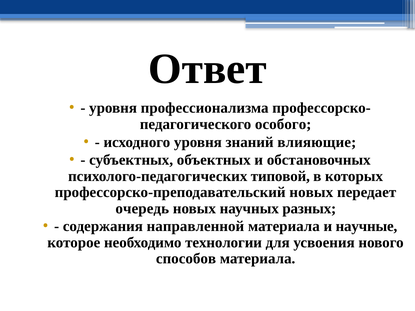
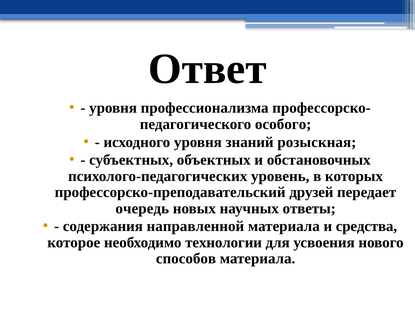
влияющие: влияющие -> розыскная
типовой: типовой -> уровень
профессорско-преподавательский новых: новых -> друзей
разных: разных -> ответы
научные: научные -> средства
